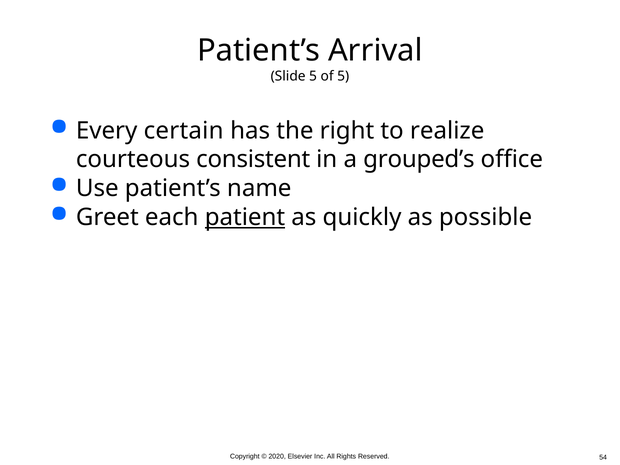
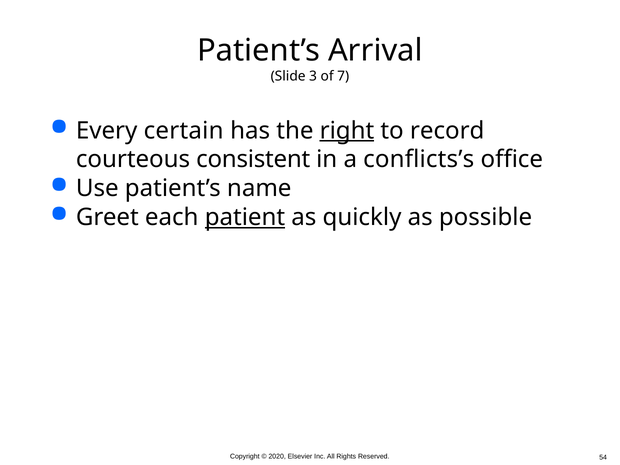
Slide 5: 5 -> 3
of 5: 5 -> 7
right underline: none -> present
realize: realize -> record
grouped’s: grouped’s -> conflicts’s
